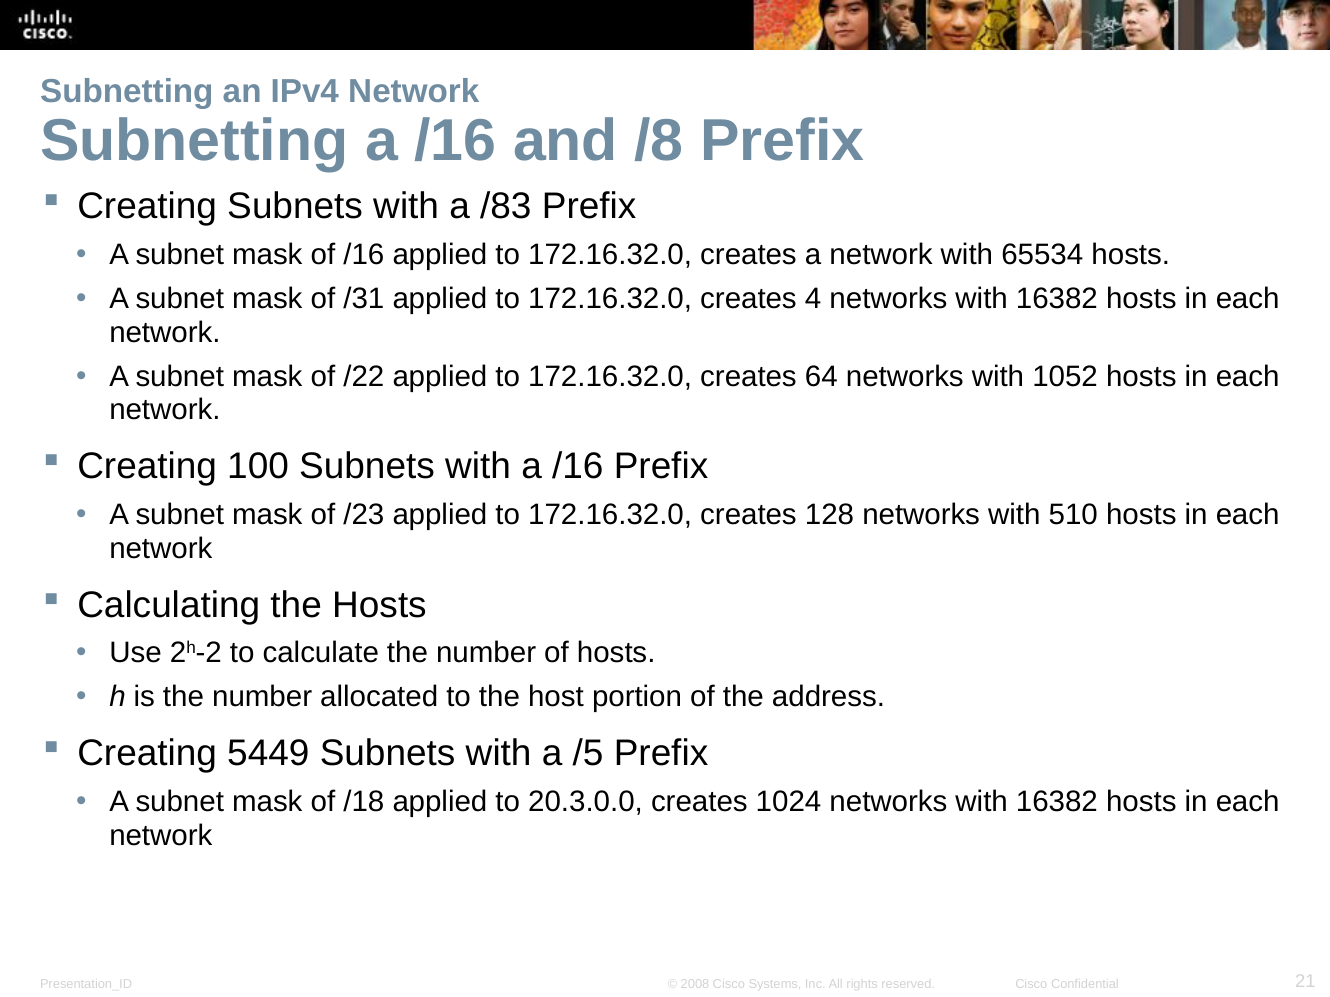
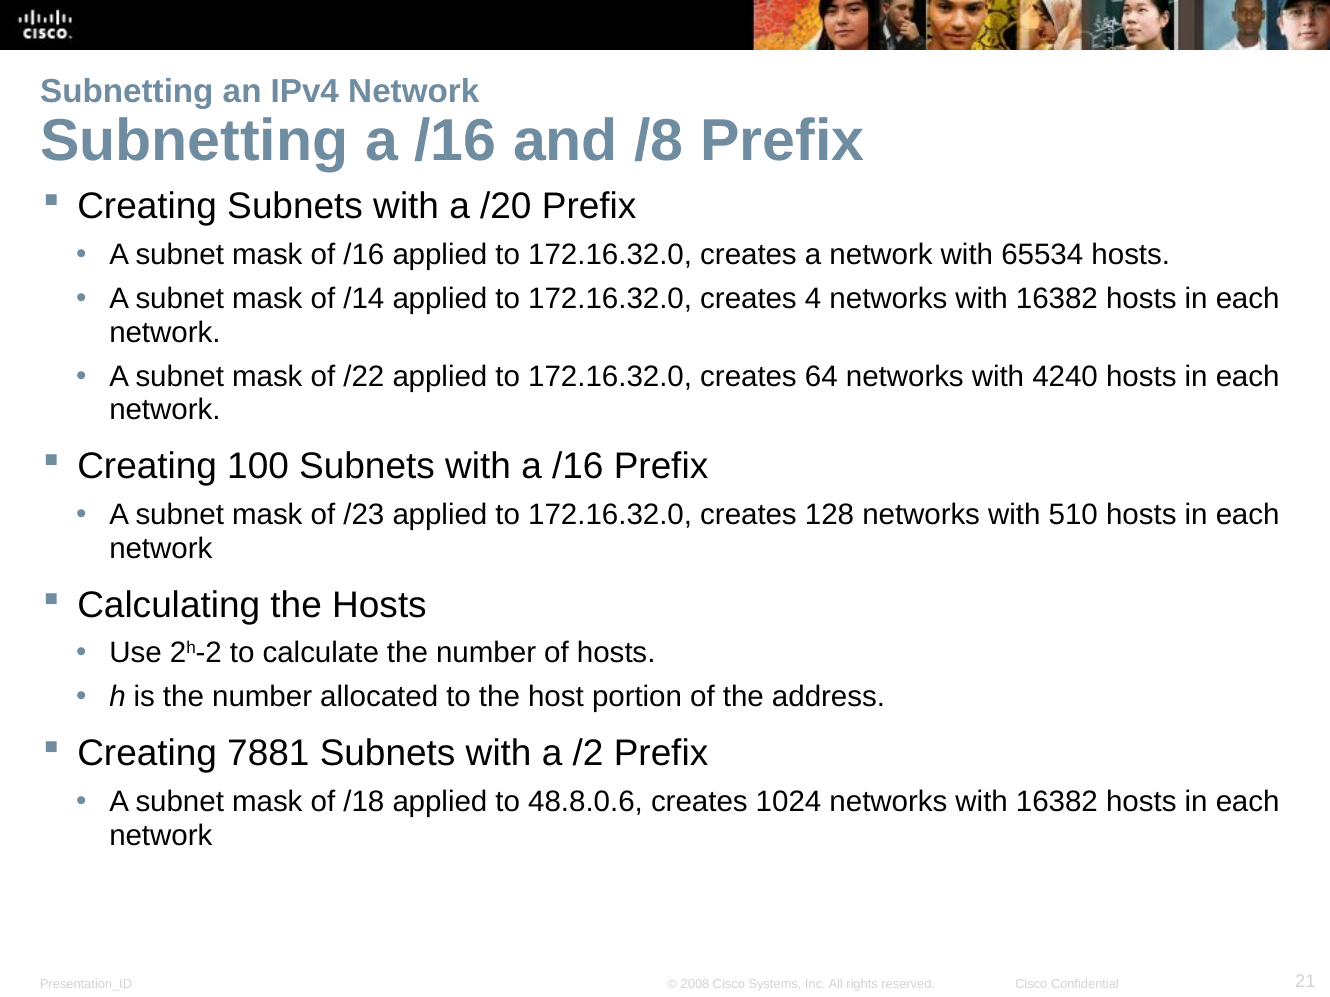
/83: /83 -> /20
/31: /31 -> /14
1052: 1052 -> 4240
5449: 5449 -> 7881
/5: /5 -> /2
20.3.0.0: 20.3.0.0 -> 48.8.0.6
